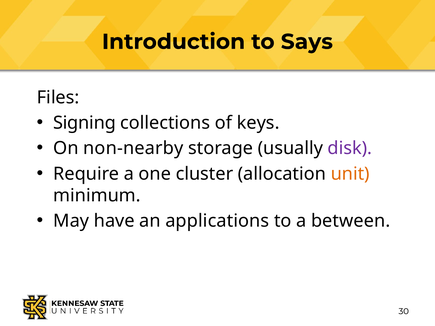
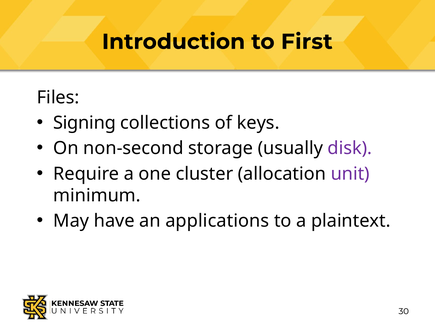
Says: Says -> First
non-nearby: non-nearby -> non-second
unit colour: orange -> purple
between: between -> plaintext
